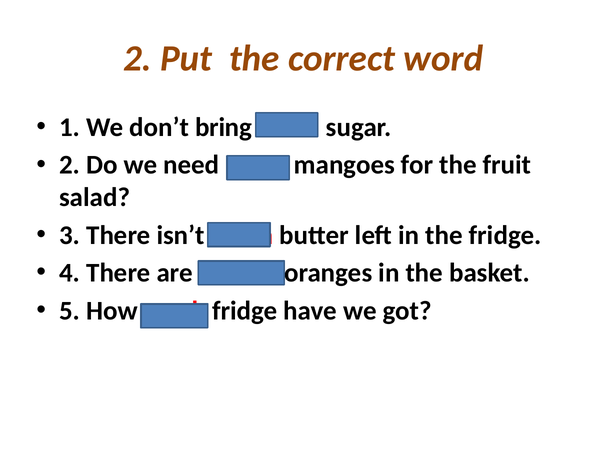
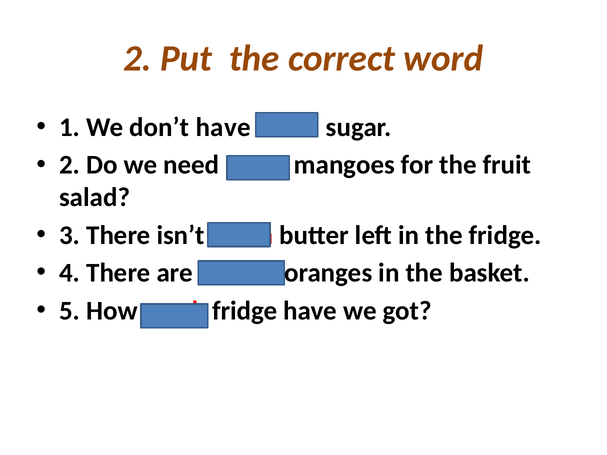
don’t bring: bring -> have
